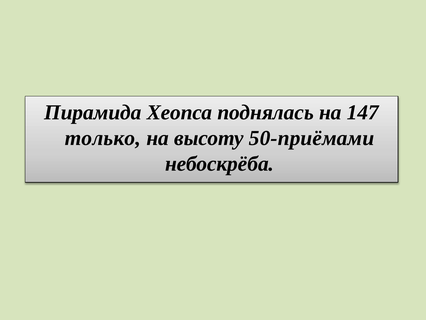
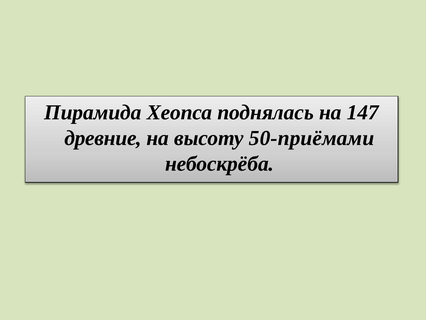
только: только -> древние
